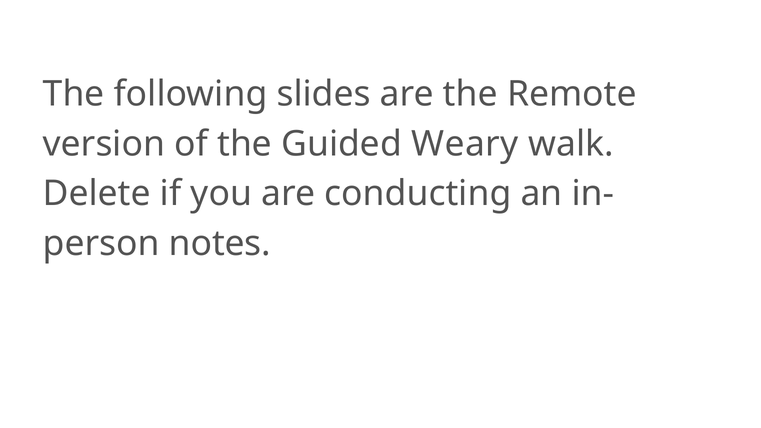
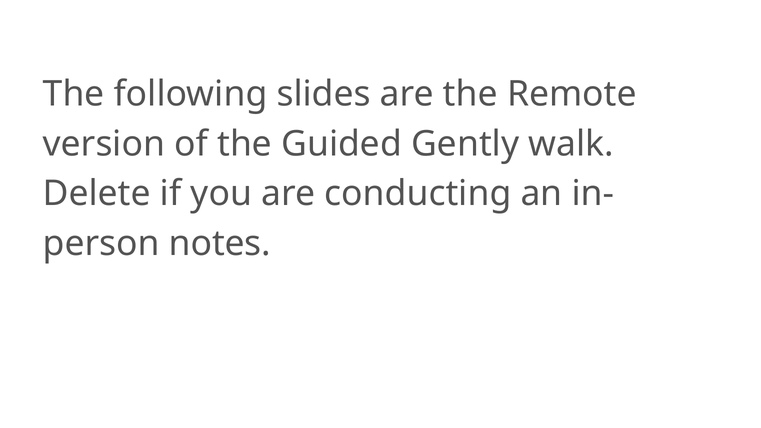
Weary: Weary -> Gently
